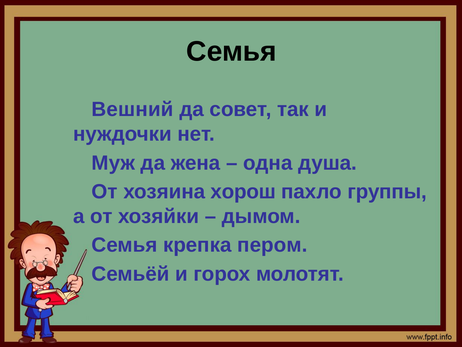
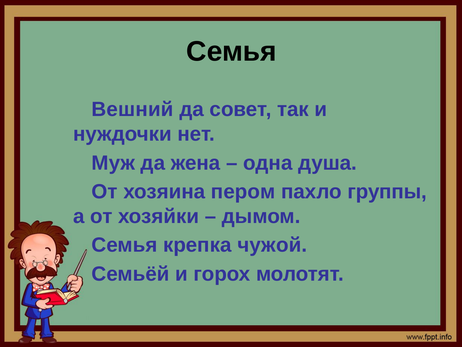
хорош: хорош -> пером
пером: пером -> чужой
